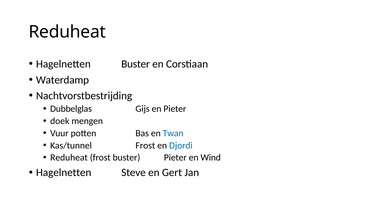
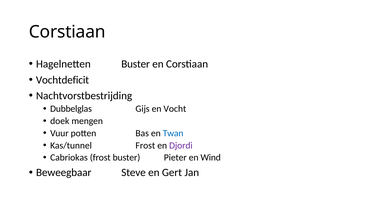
Reduheat at (67, 32): Reduheat -> Corstiaan
Waterdamp: Waterdamp -> Vochtdeficit
en Pieter: Pieter -> Vocht
Djordi colour: blue -> purple
Reduheat at (69, 158): Reduheat -> Cabriokas
Hagelnetten at (64, 173): Hagelnetten -> Beweegbaar
